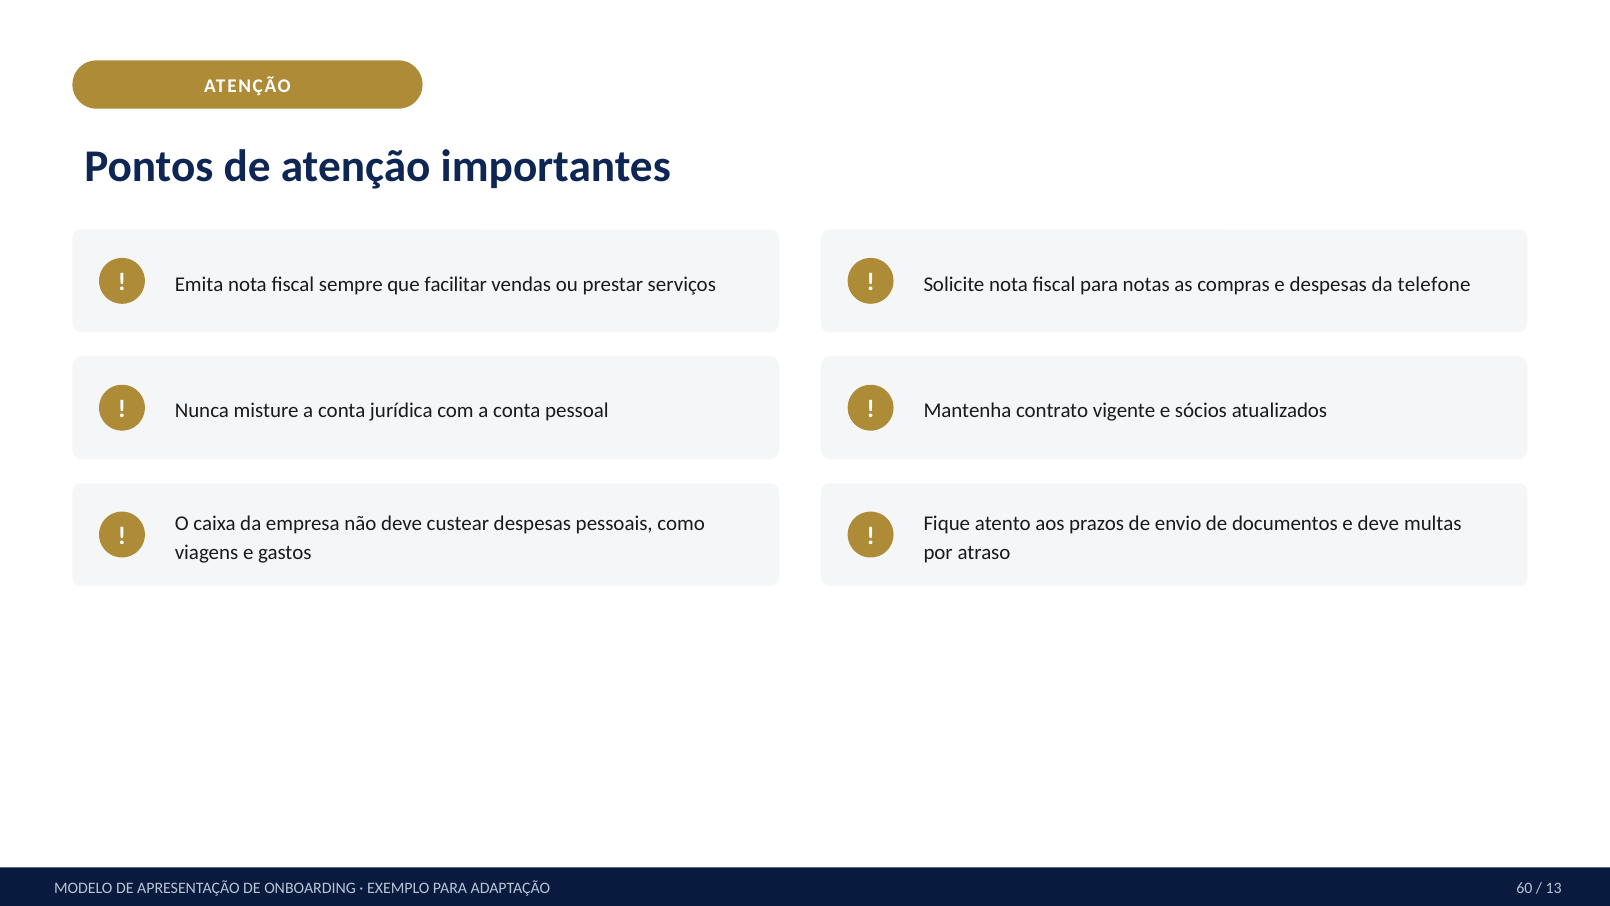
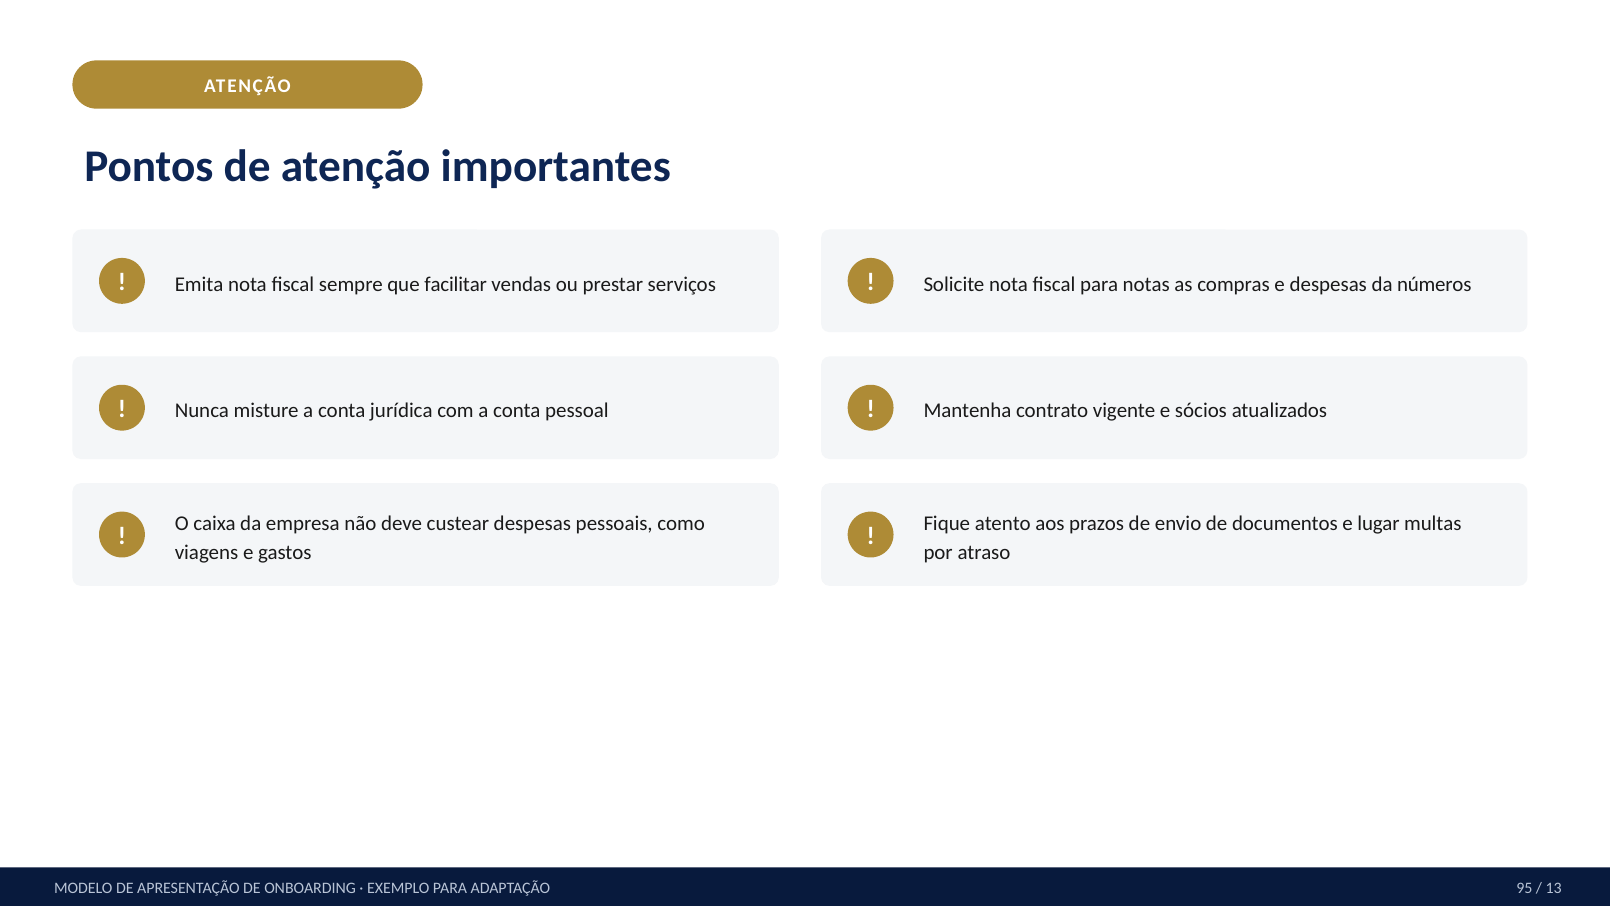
telefone: telefone -> números
e deve: deve -> lugar
60: 60 -> 95
